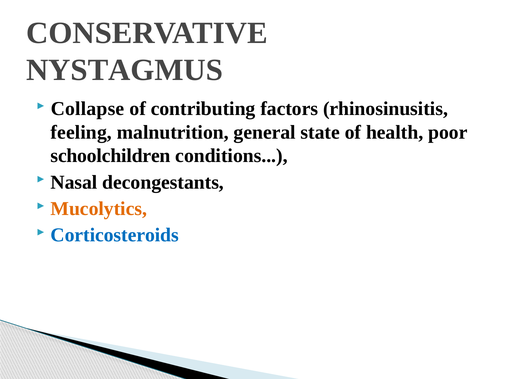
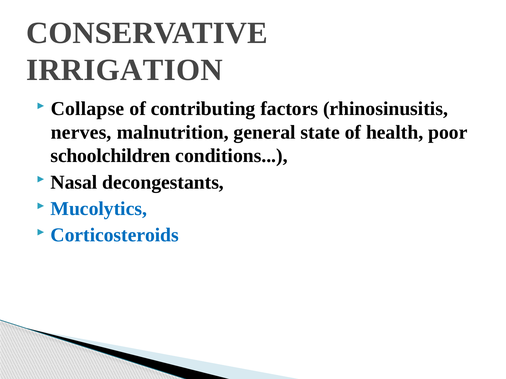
NYSTAGMUS: NYSTAGMUS -> IRRIGATION
feeling: feeling -> nerves
Mucolytics colour: orange -> blue
